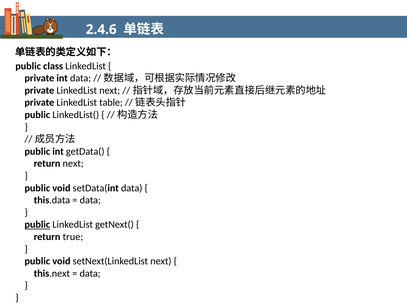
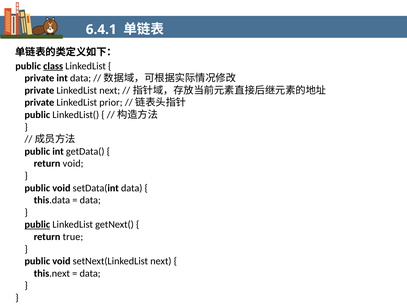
2.4.6: 2.4.6 -> 6.4.1
class underline: none -> present
table: table -> prior
return next: next -> void
